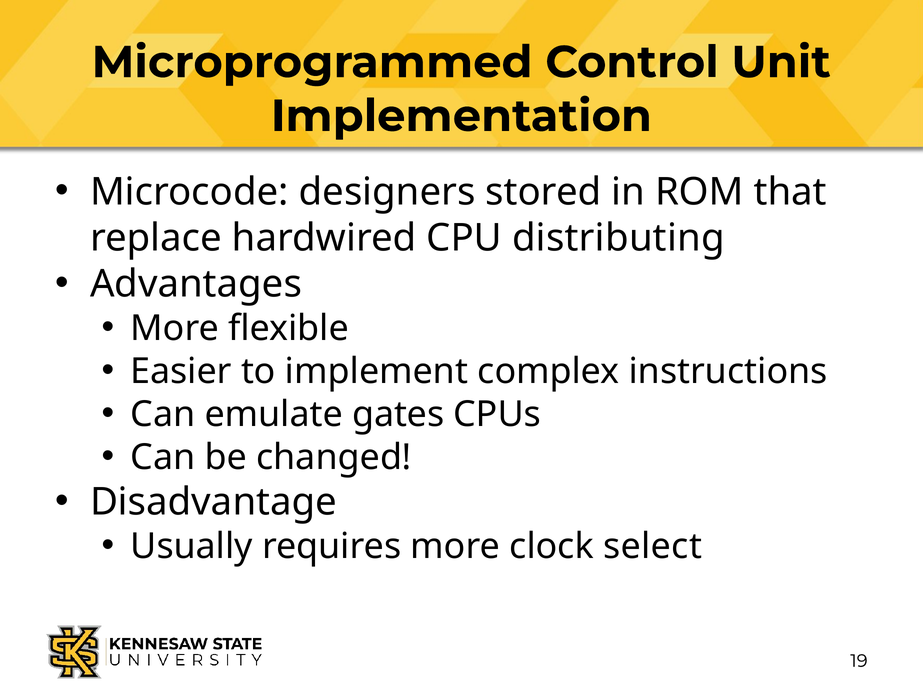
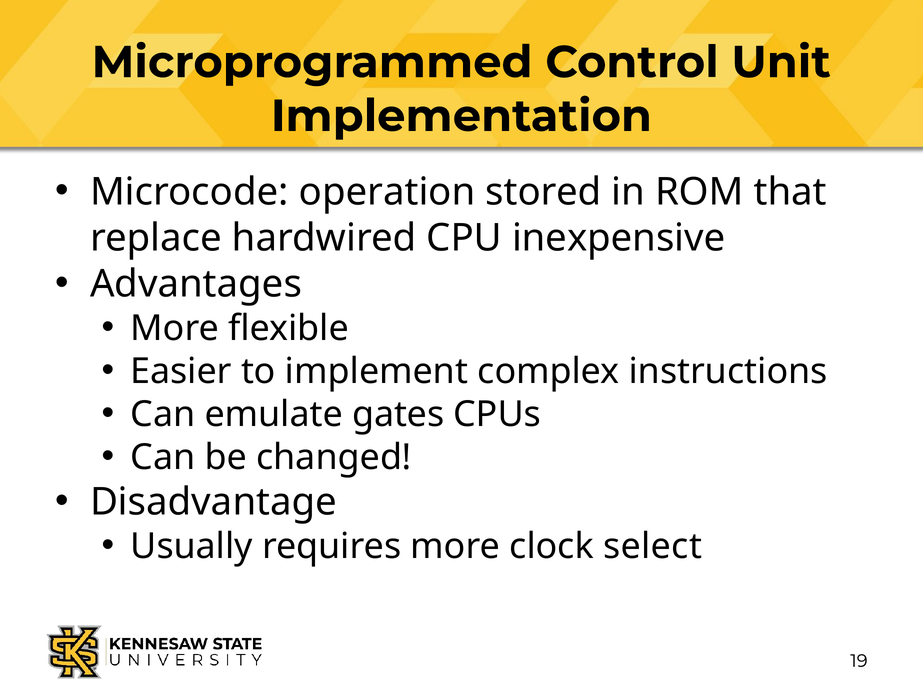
designers: designers -> operation
distributing: distributing -> inexpensive
